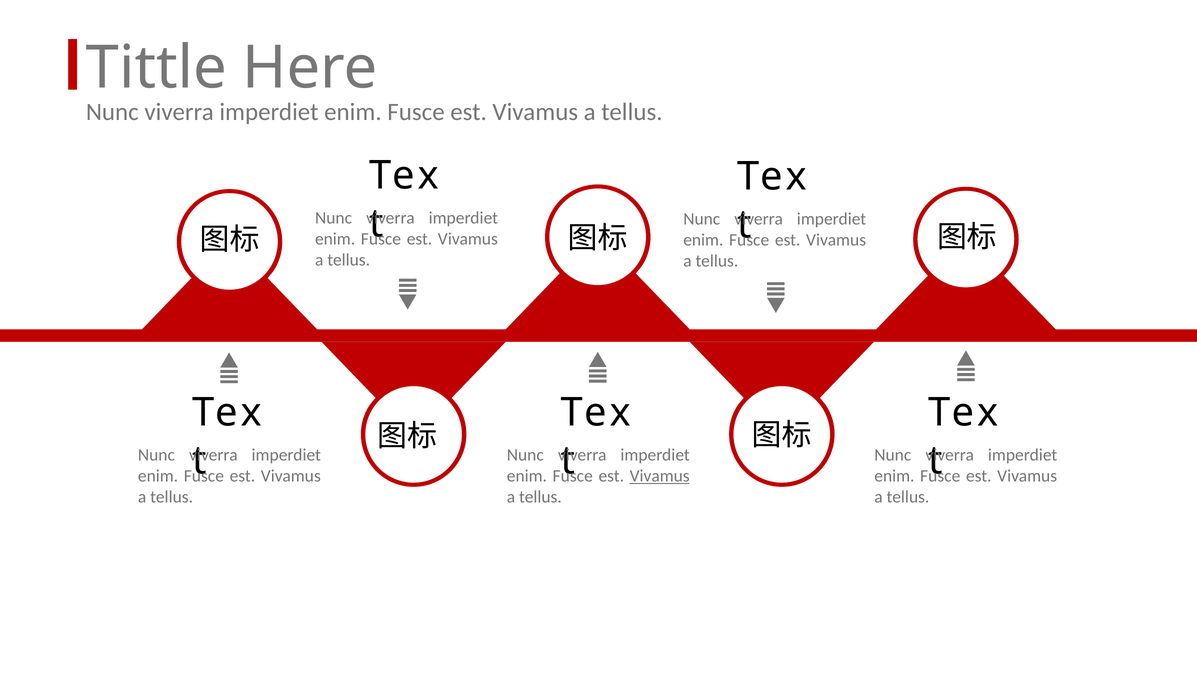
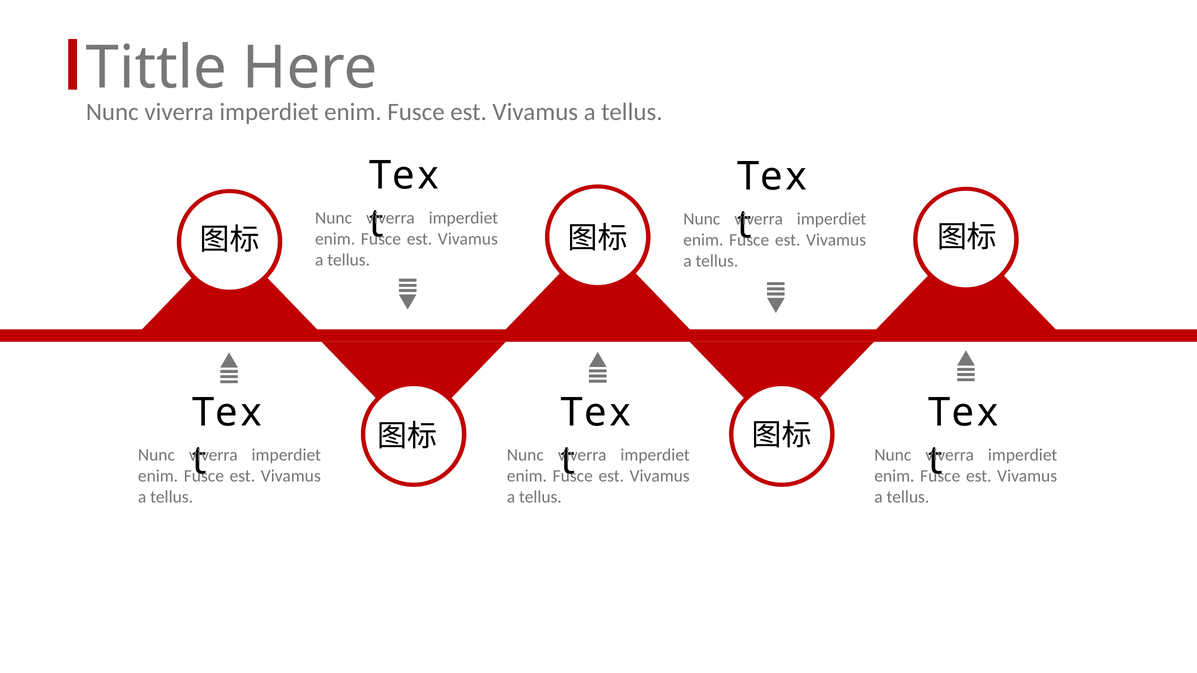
Vivamus at (660, 476) underline: present -> none
